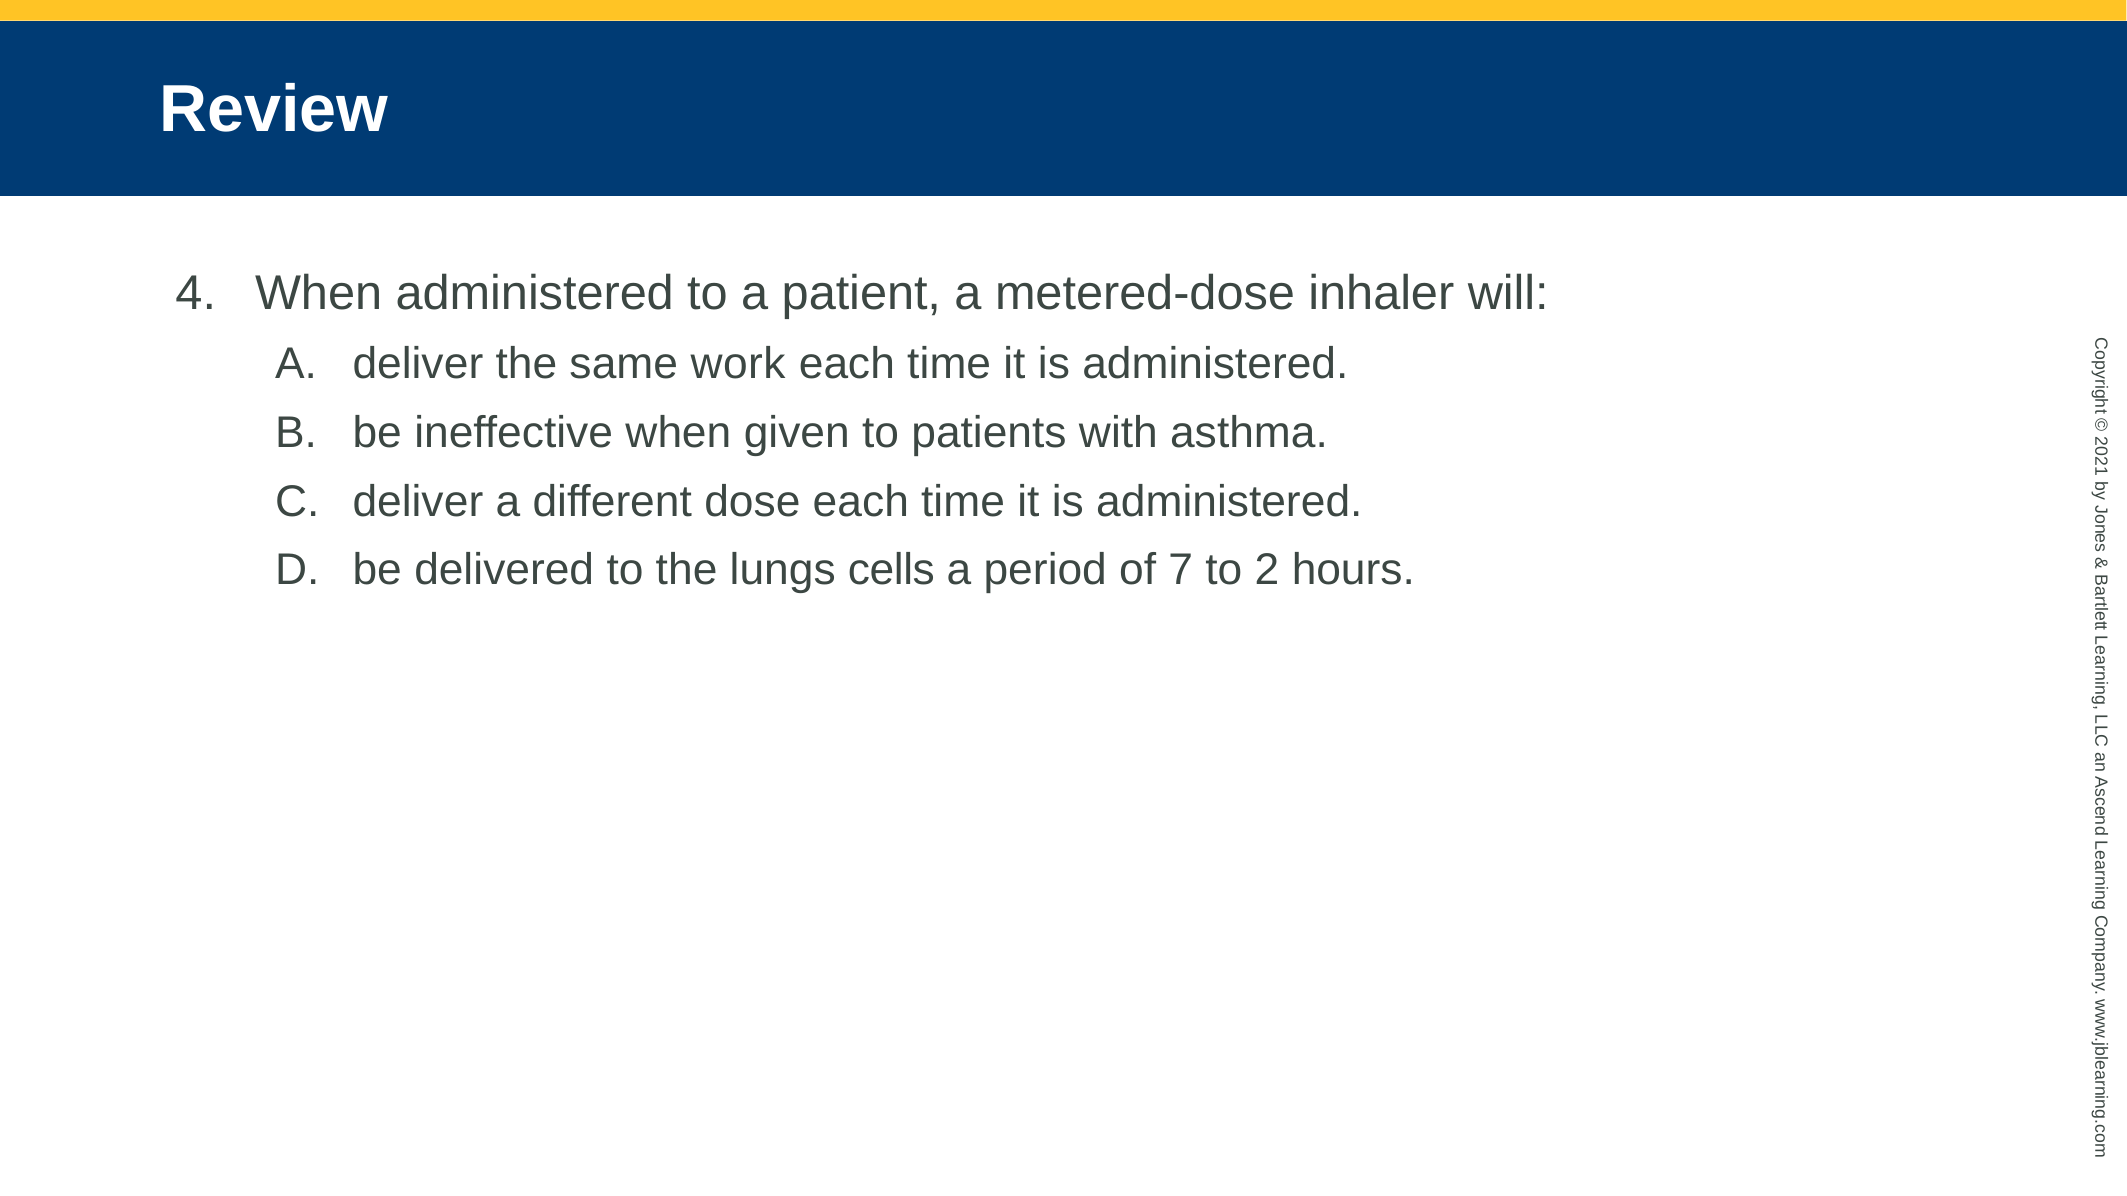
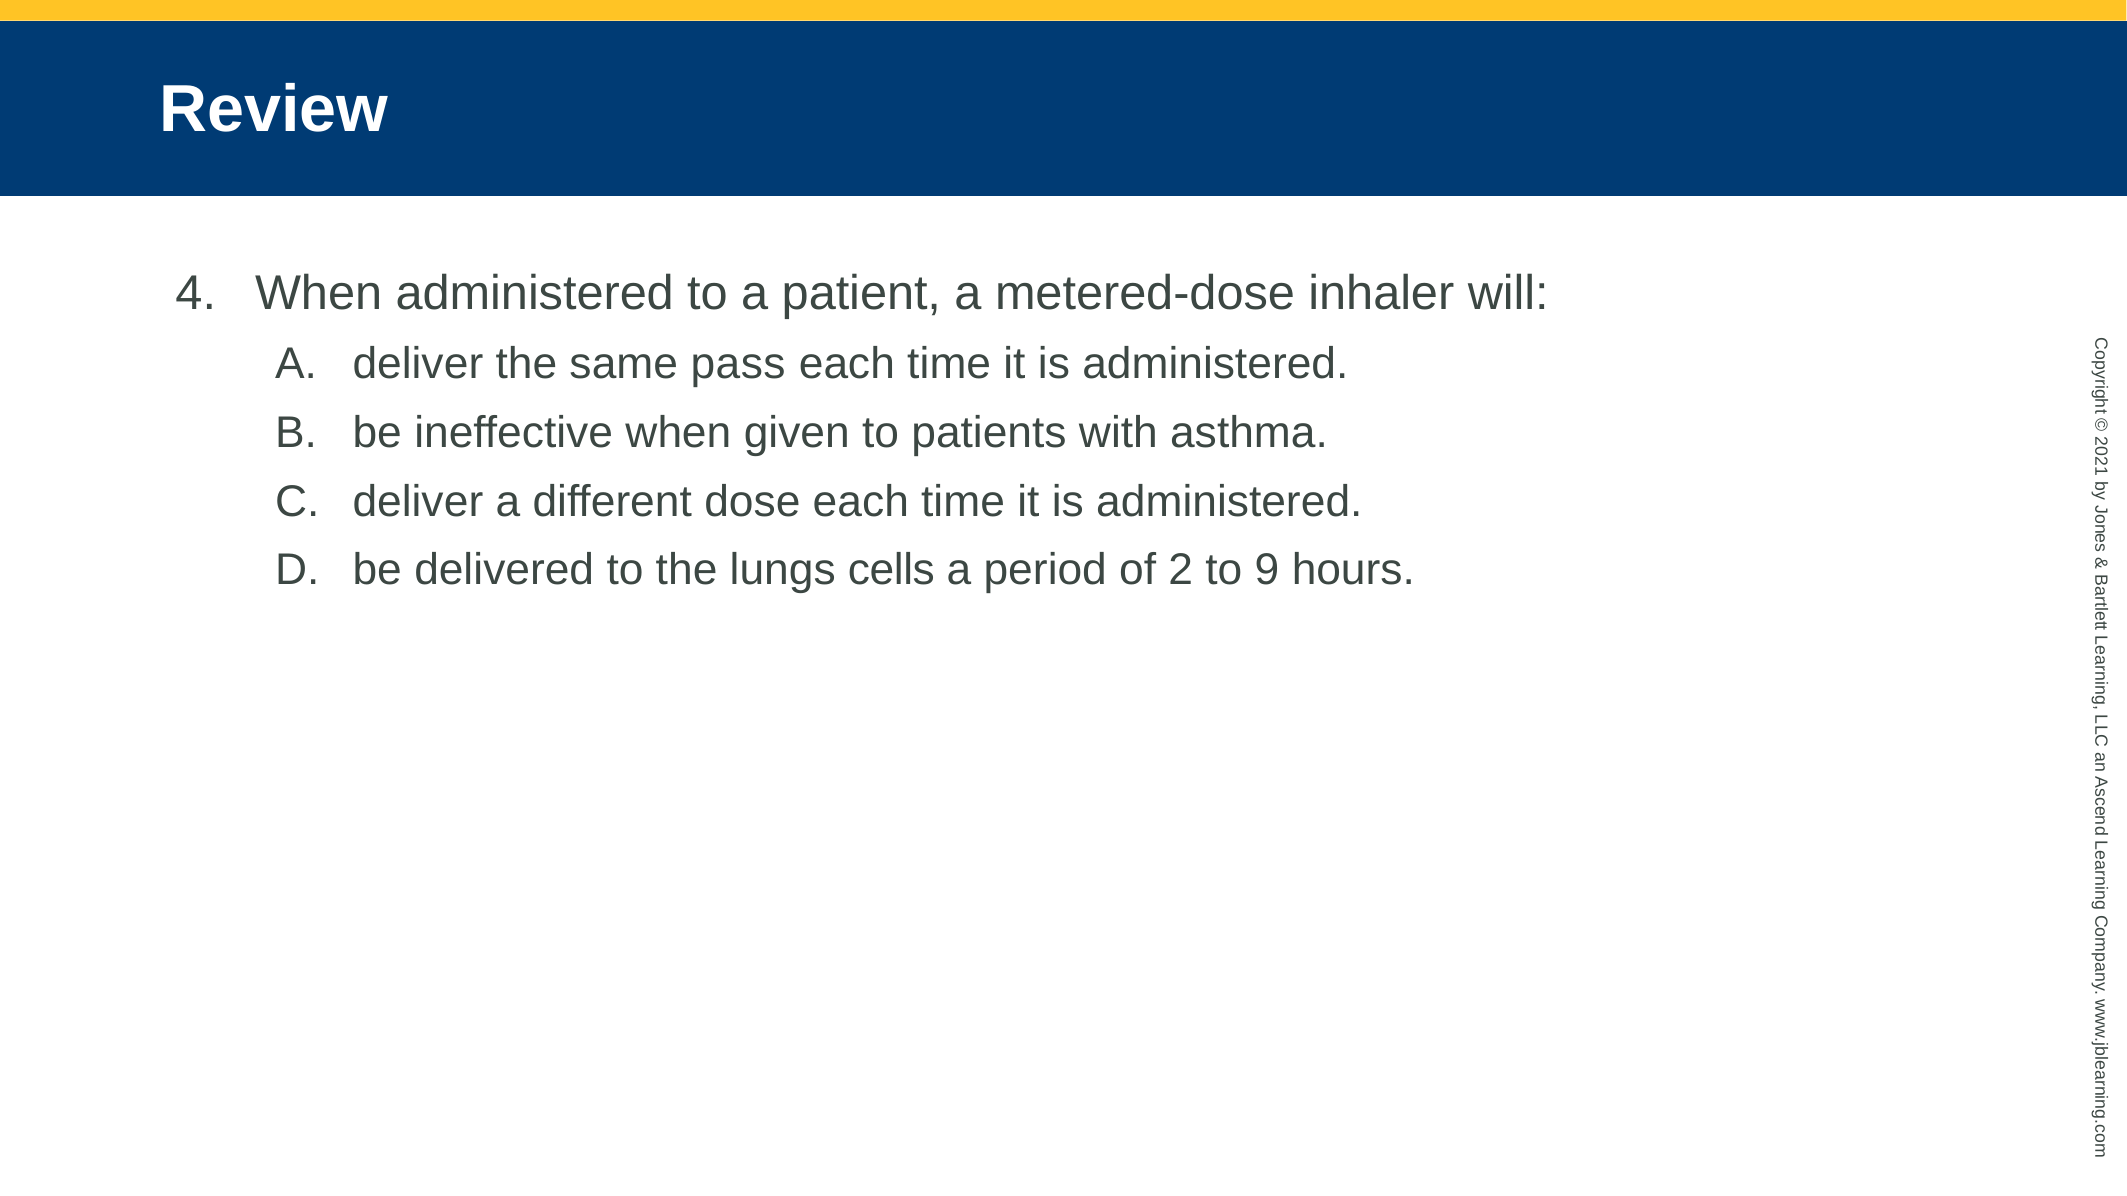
work: work -> pass
of 7: 7 -> 2
to 2: 2 -> 9
